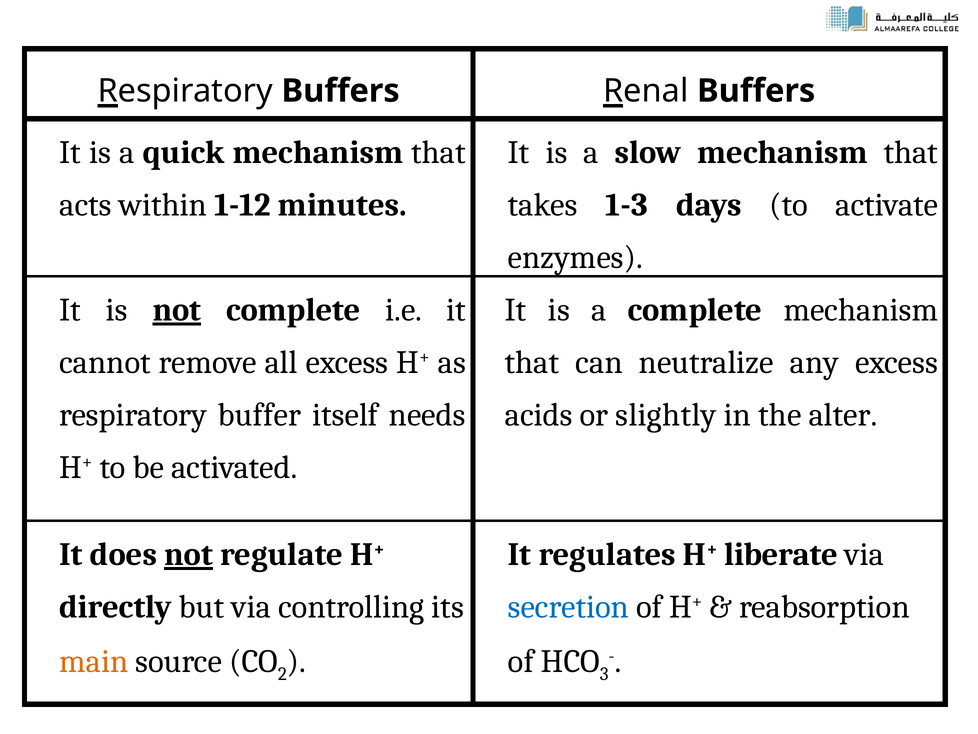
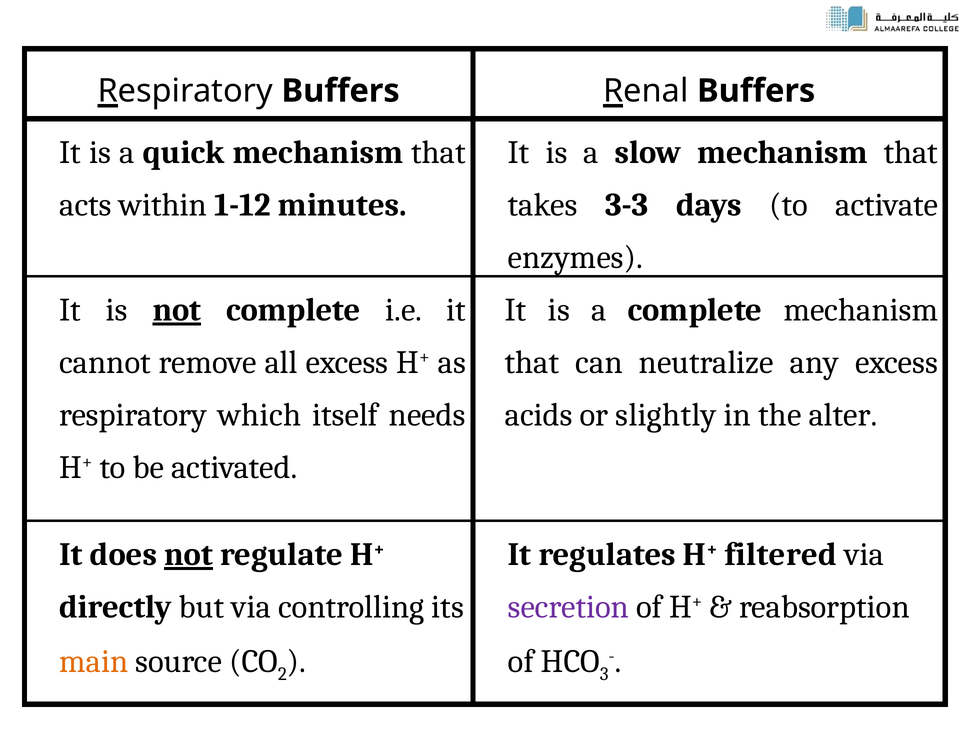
1-3: 1-3 -> 3-3
buffer: buffer -> which
liberate: liberate -> filtered
secretion colour: blue -> purple
